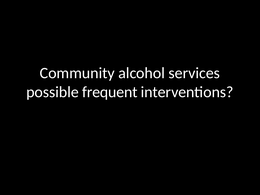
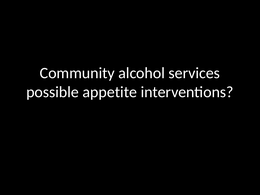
frequent: frequent -> appetite
